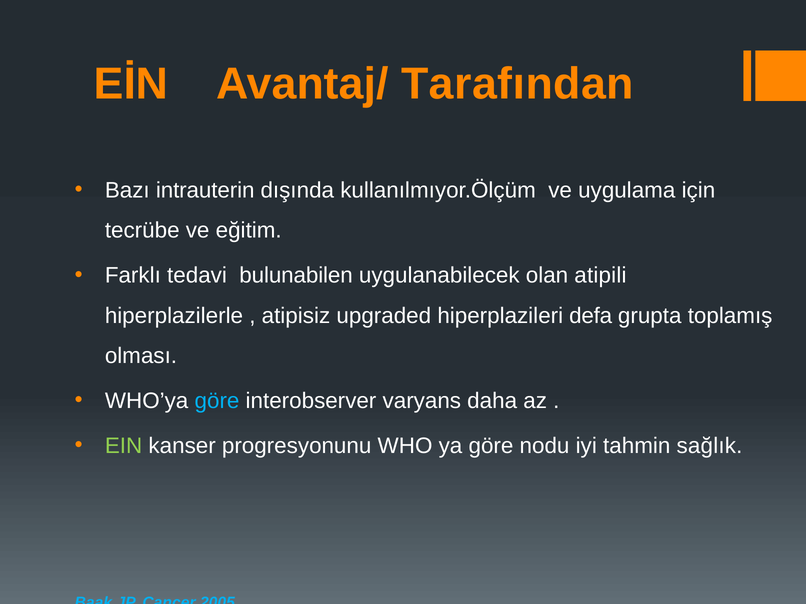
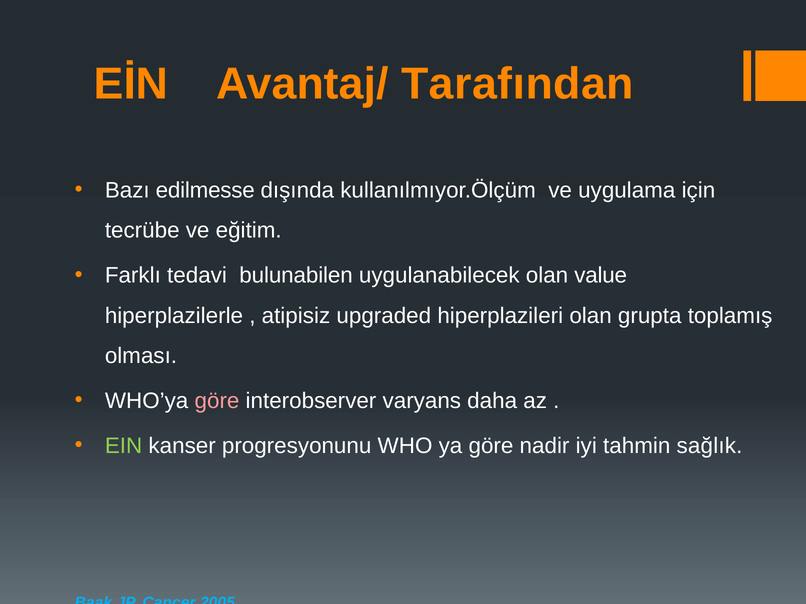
intrauterin: intrauterin -> edilmesse
atipili: atipili -> value
hiperplazileri defa: defa -> olan
göre at (217, 401) colour: light blue -> pink
nodu: nodu -> nadir
